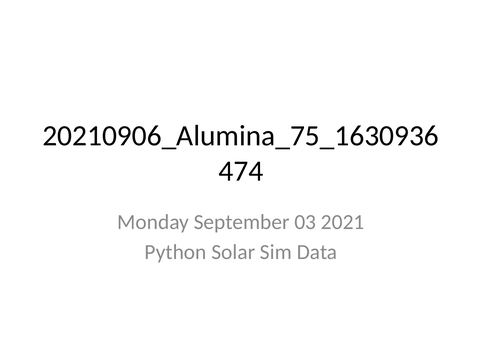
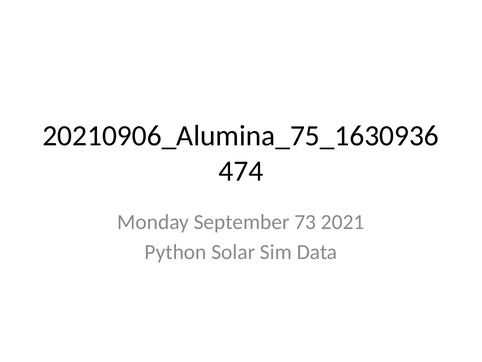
03: 03 -> 73
